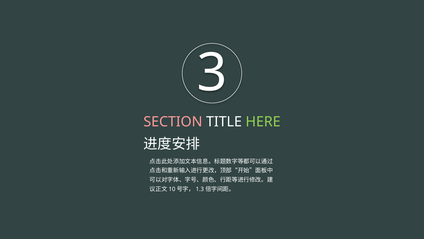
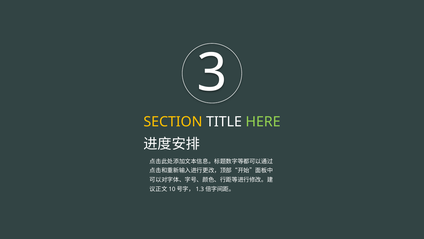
SECTION colour: pink -> yellow
